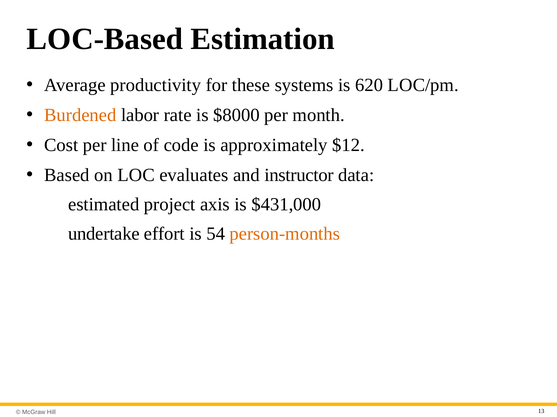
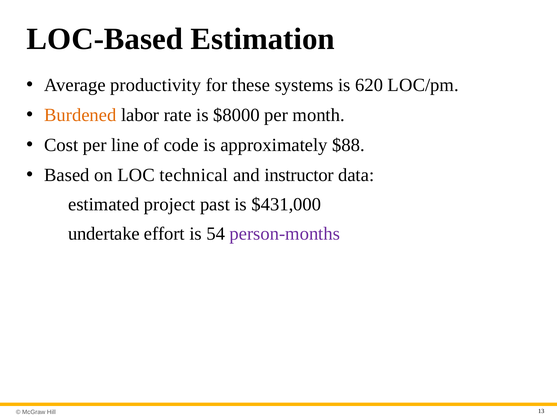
$12: $12 -> $88
evaluates: evaluates -> technical
axis: axis -> past
person-months colour: orange -> purple
